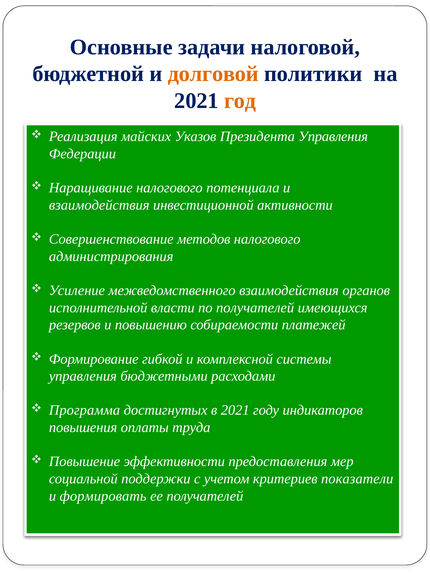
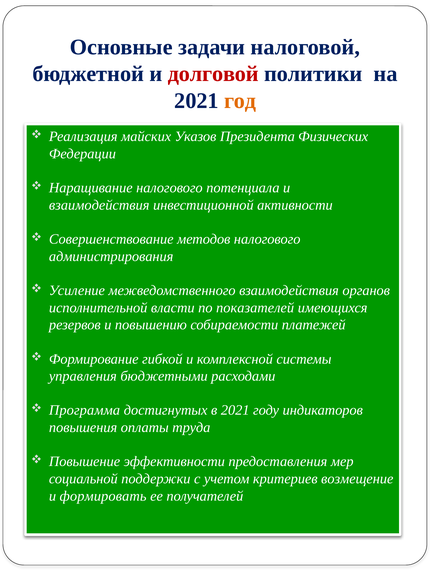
долговой colour: orange -> red
Президента Управления: Управления -> Физических
по получателей: получателей -> показателей
показатели: показатели -> возмещение
